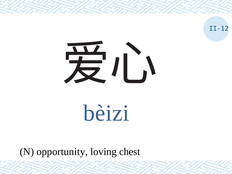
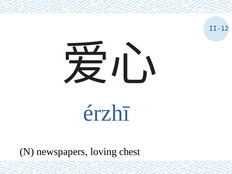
bèizi: bèizi -> érzhī
opportunity: opportunity -> newspapers
